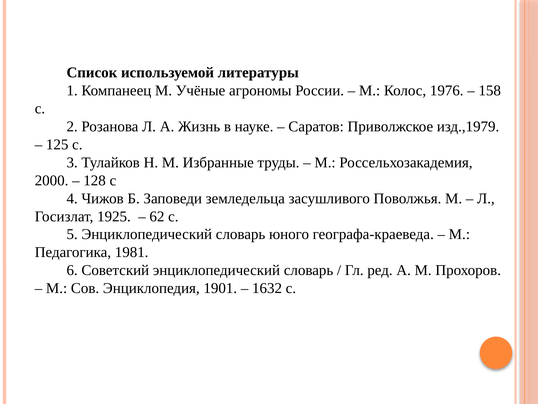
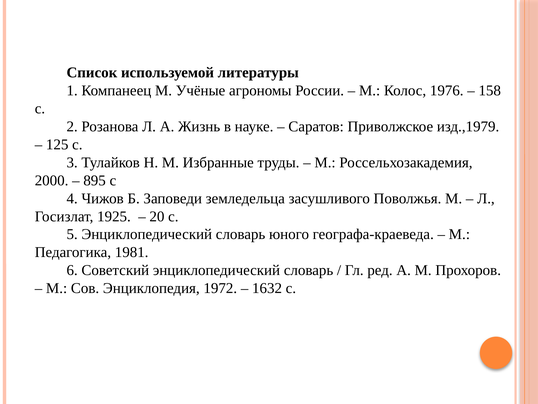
128: 128 -> 895
62: 62 -> 20
1901: 1901 -> 1972
